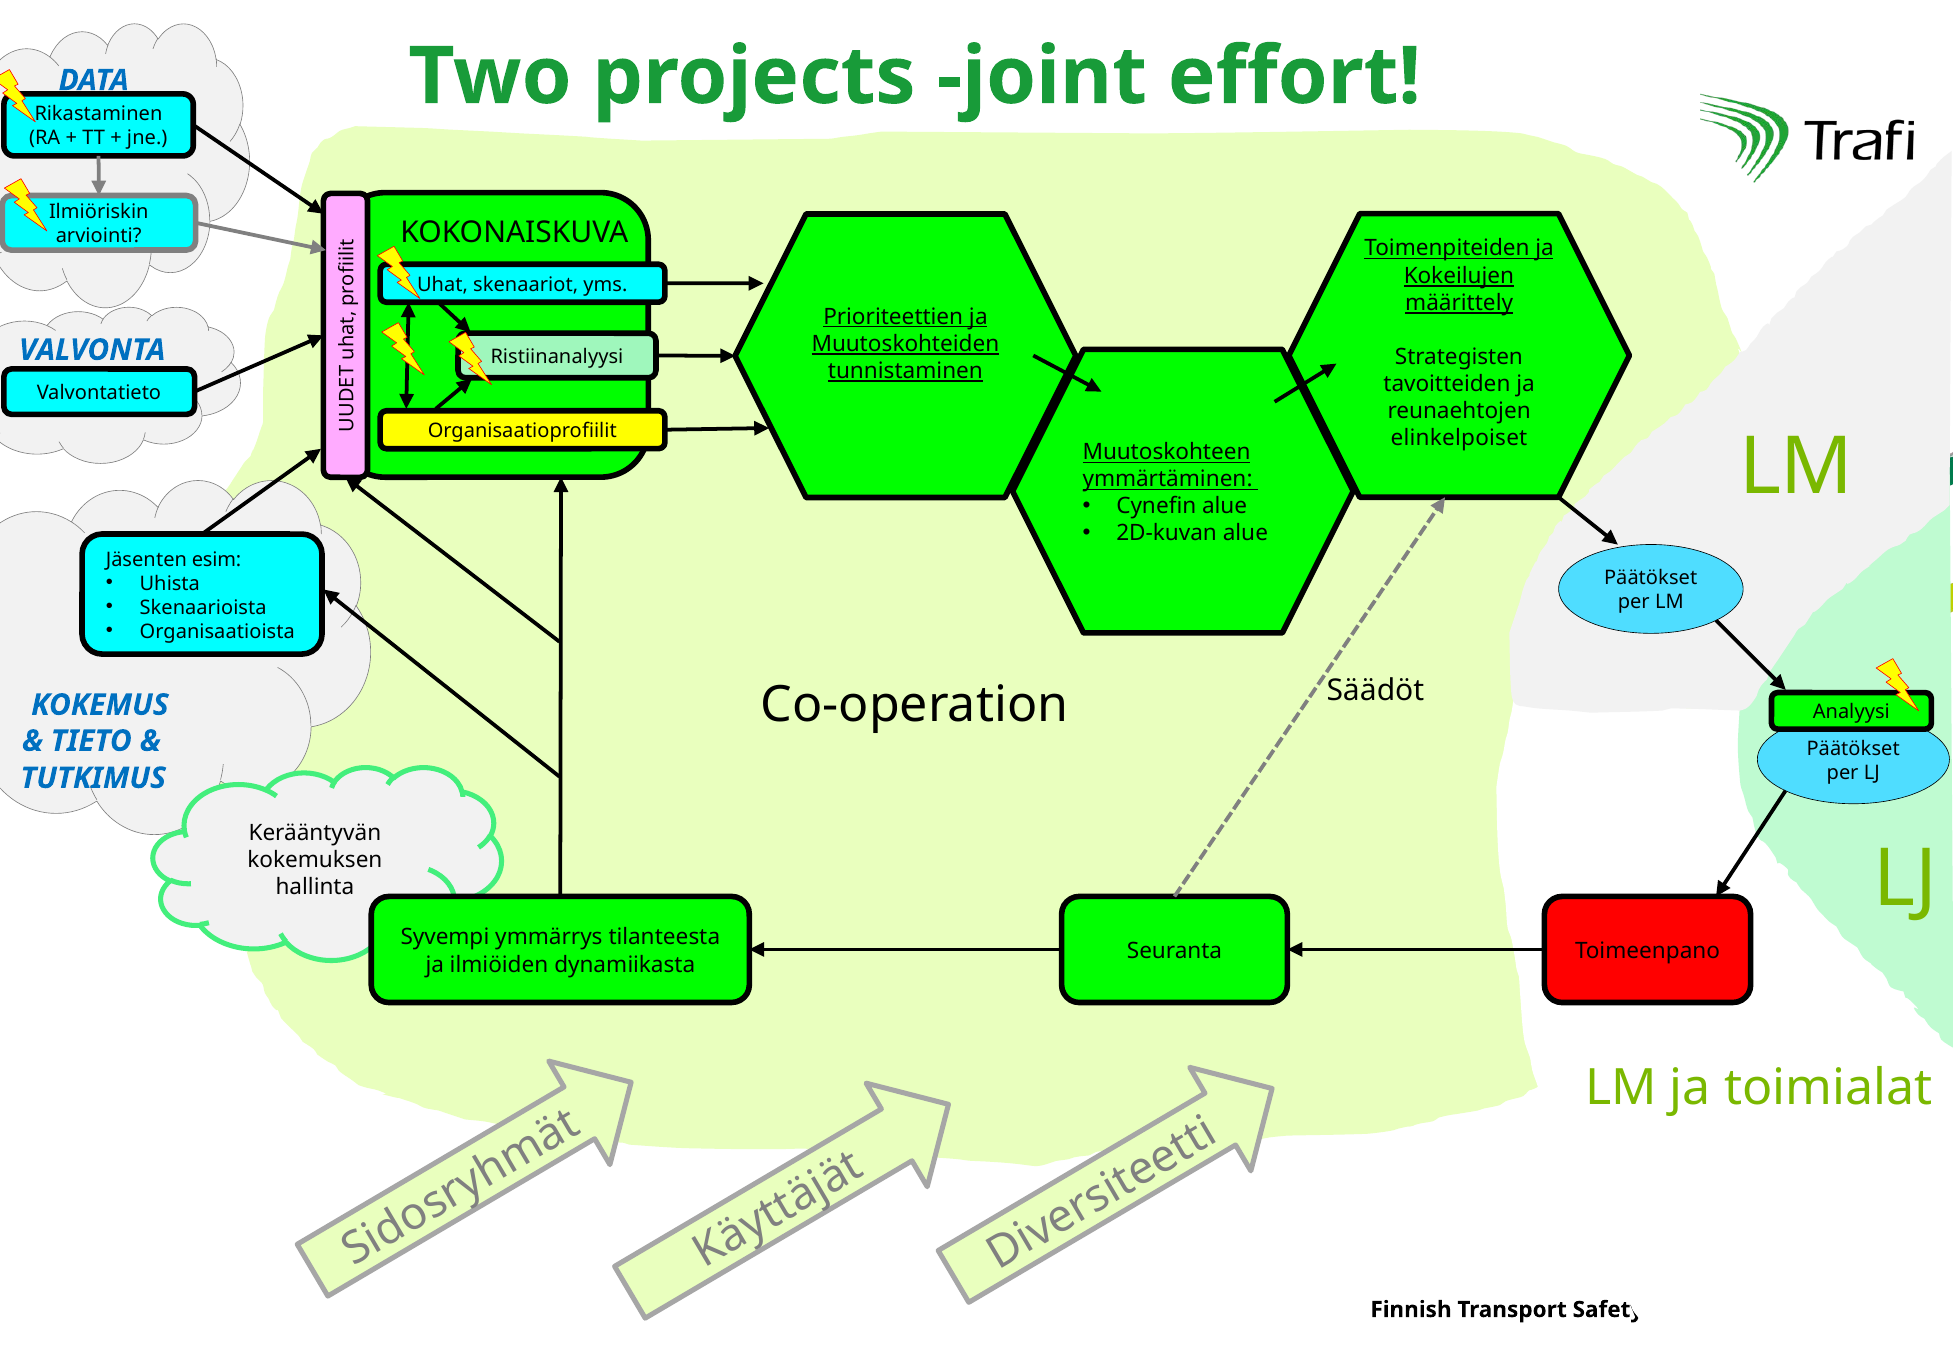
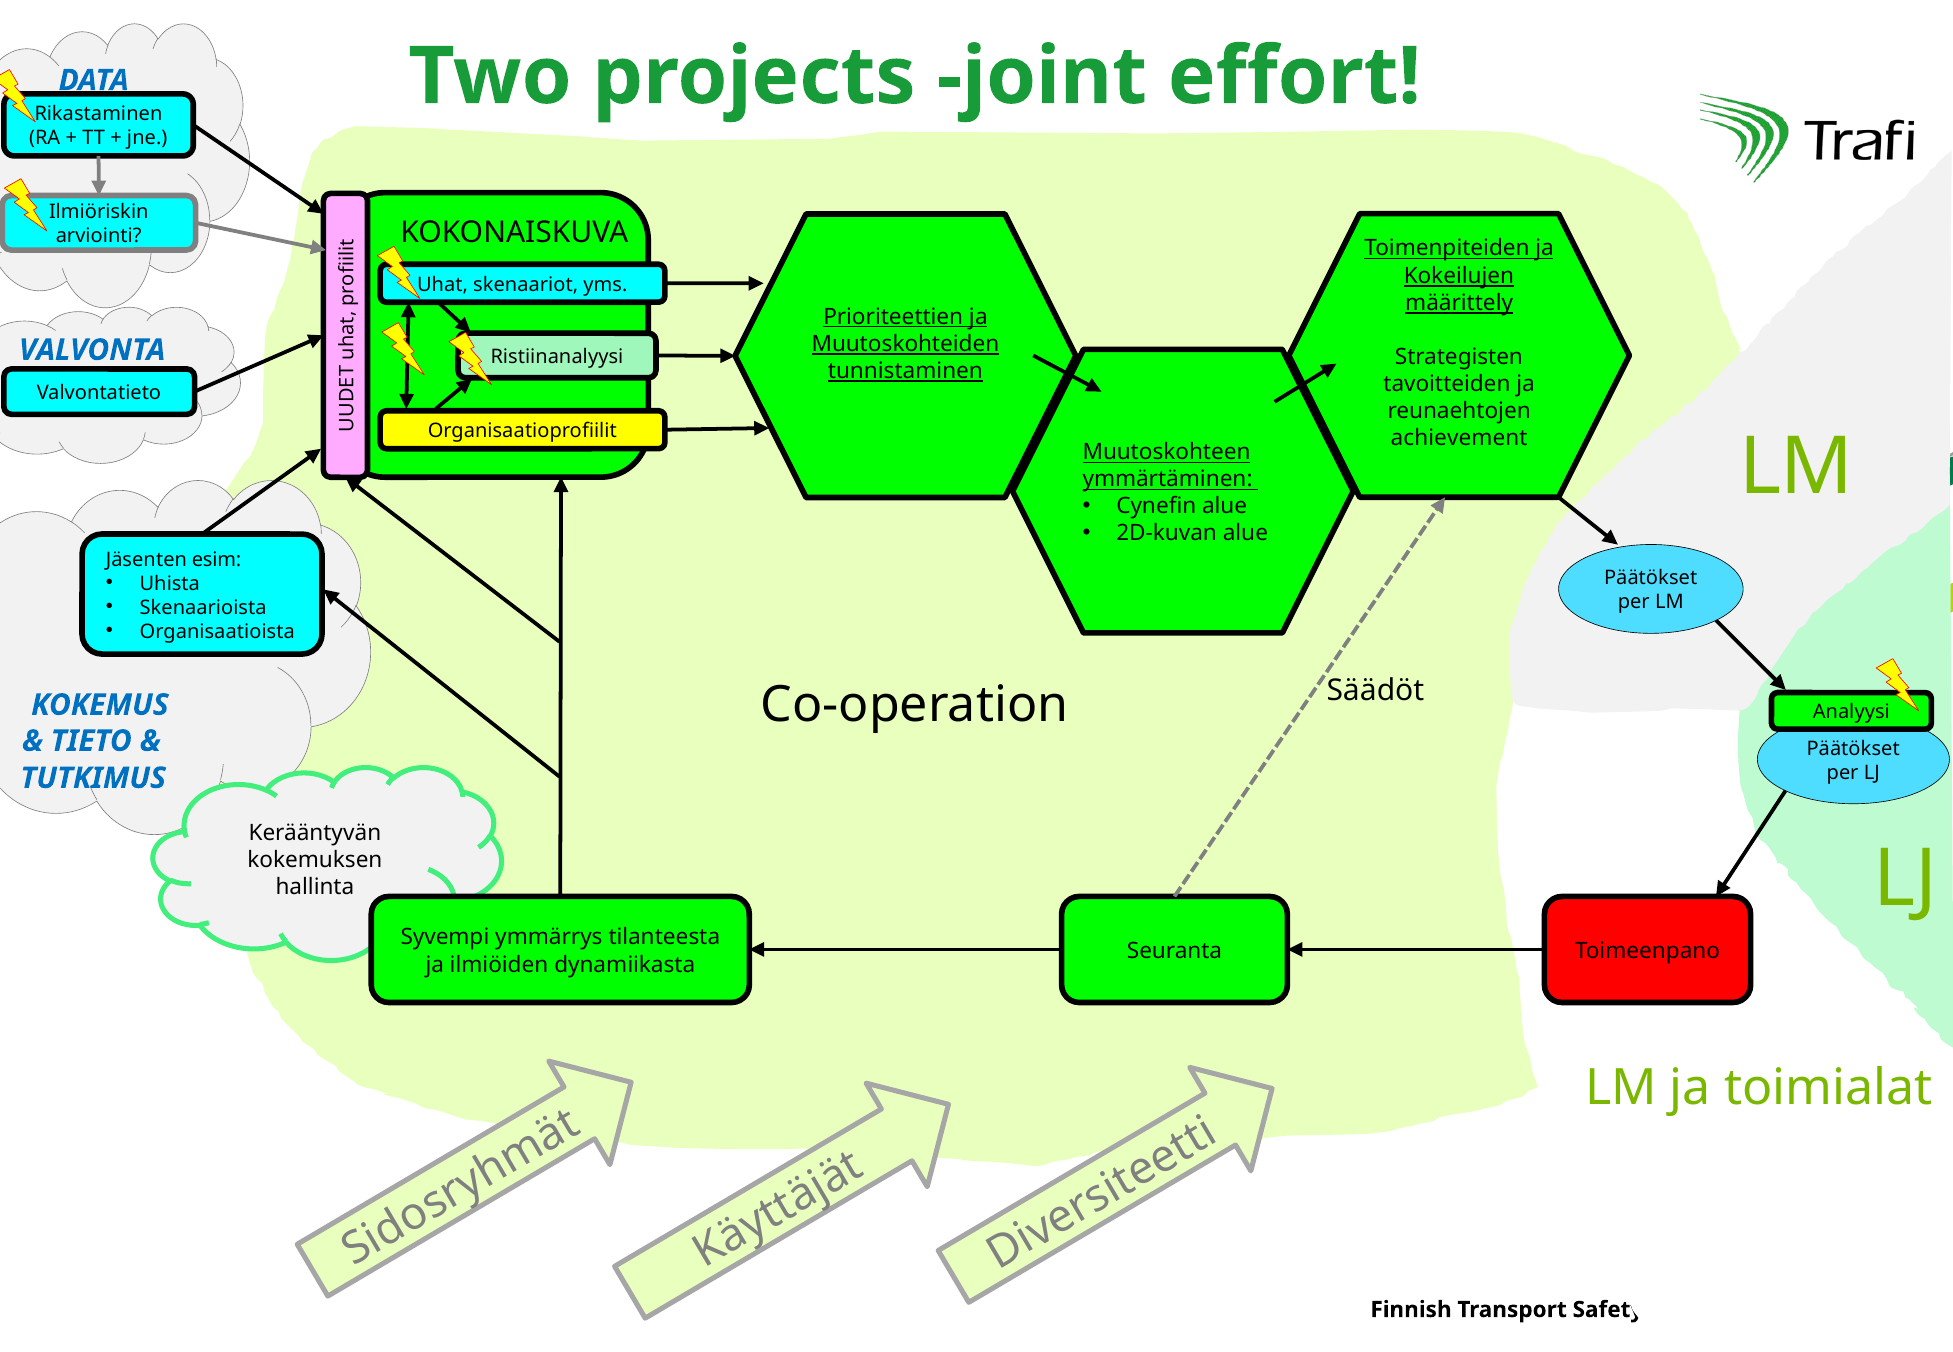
elinkelpoiset: elinkelpoiset -> achievement
